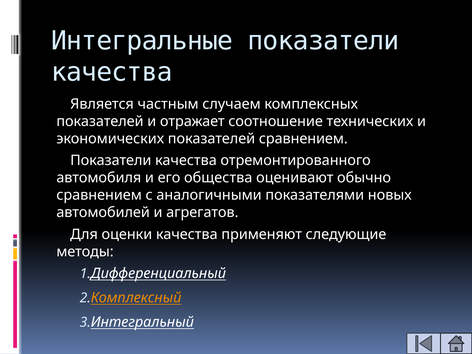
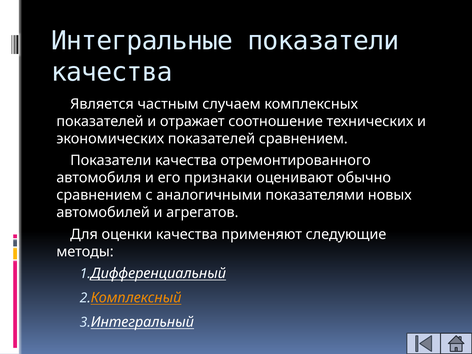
общества: общества -> признаки
